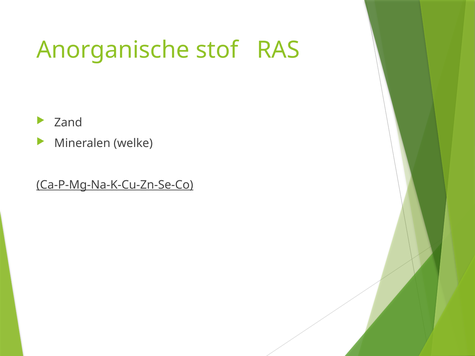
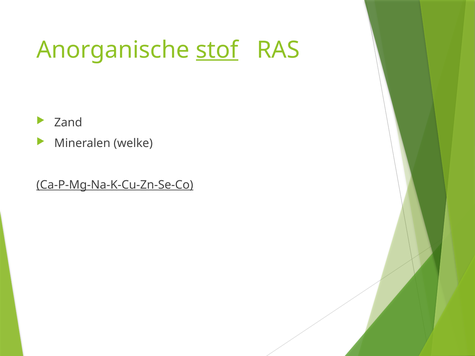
stof underline: none -> present
